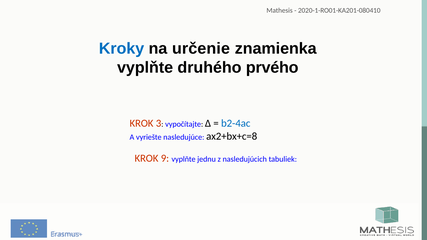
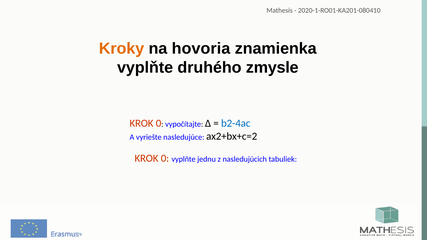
Kroky colour: blue -> orange
určenie: určenie -> hovoria
prvého: prvého -> zmysle
3 at (159, 124): 3 -> 0
ax2+bx+c=8: ax2+bx+c=8 -> ax2+bx+c=2
9 at (165, 159): 9 -> 0
